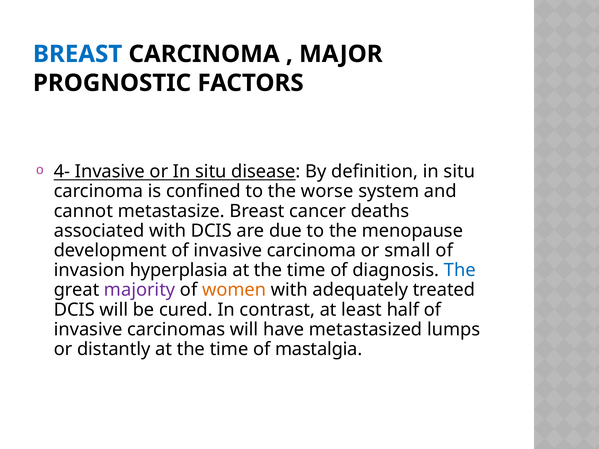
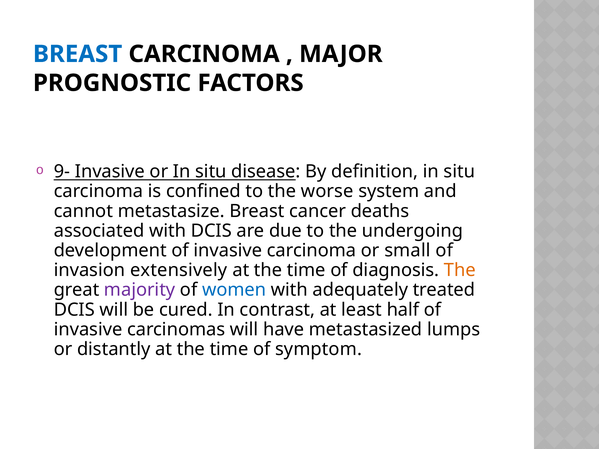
4-: 4- -> 9-
menopause: menopause -> undergoing
hyperplasia: hyperplasia -> extensively
The at (460, 270) colour: blue -> orange
women colour: orange -> blue
mastalgia: mastalgia -> symptom
